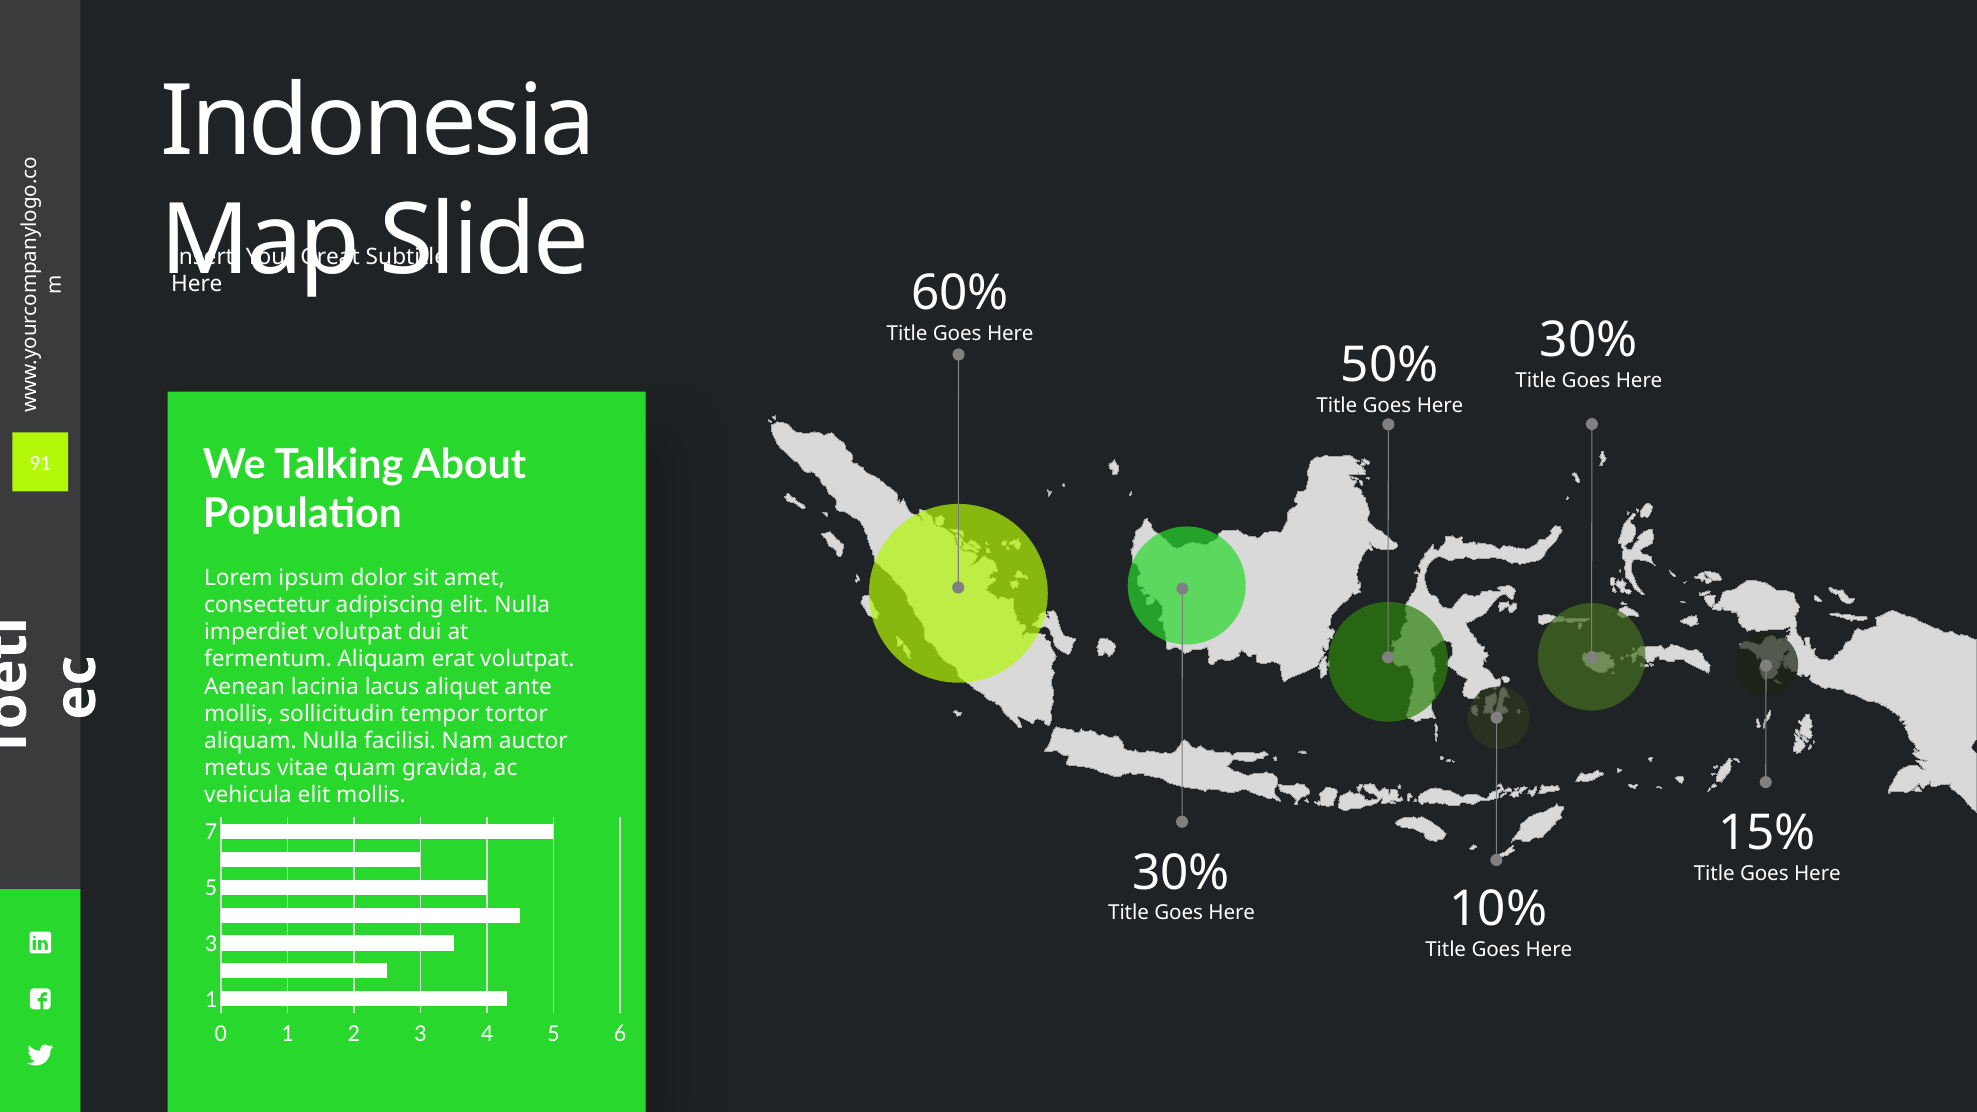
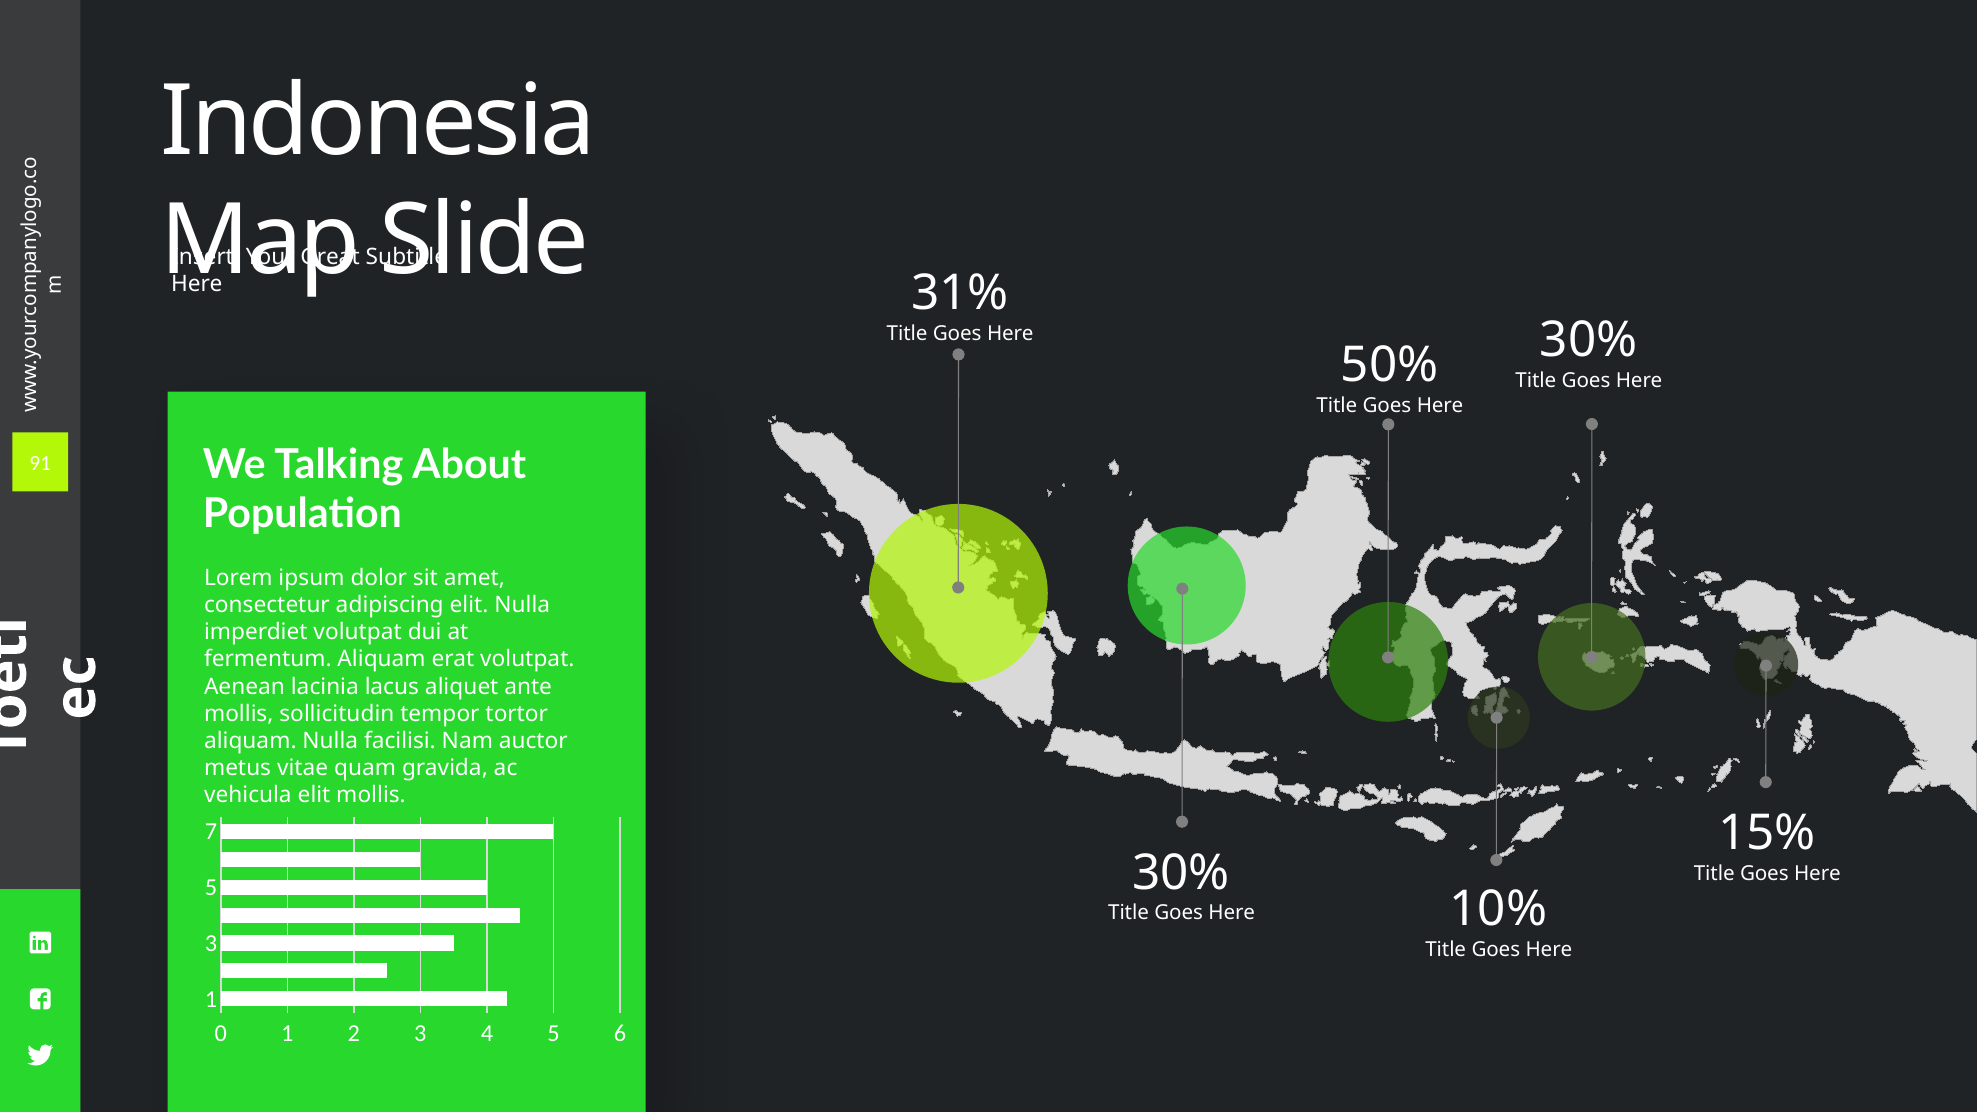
60%: 60% -> 31%
